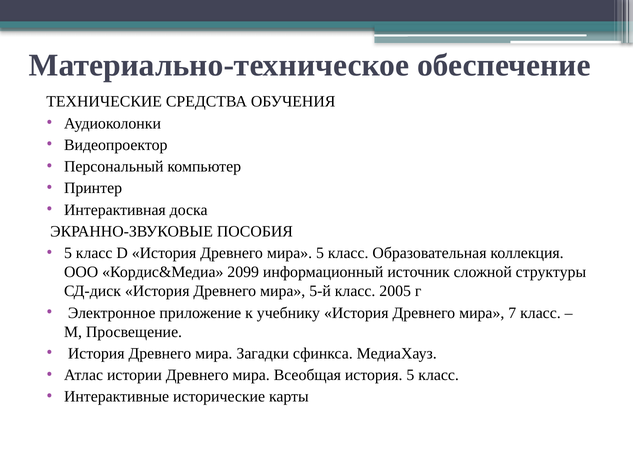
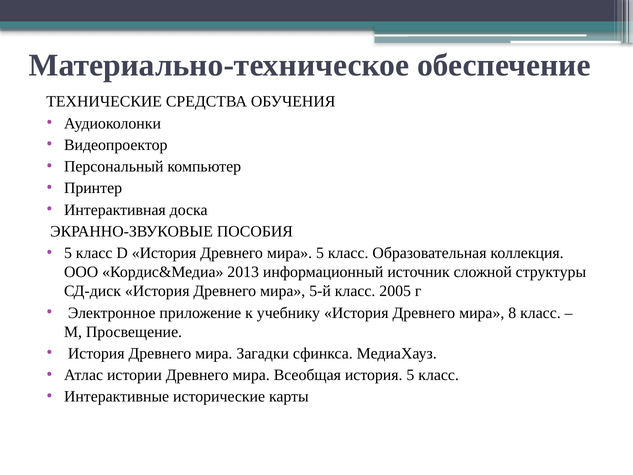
2099: 2099 -> 2013
7: 7 -> 8
